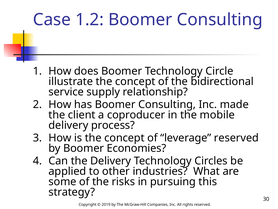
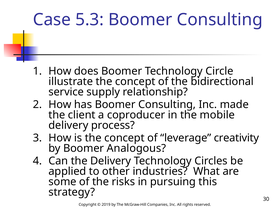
1.2: 1.2 -> 5.3
leverage reserved: reserved -> creativity
Economies: Economies -> Analogous
